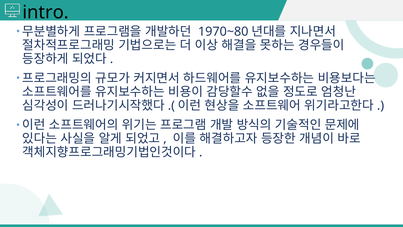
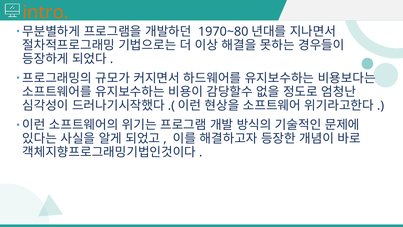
intro colour: black -> orange
